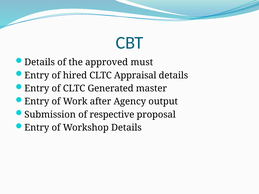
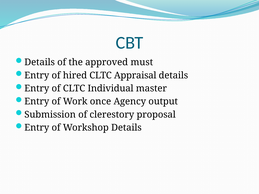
Generated: Generated -> Individual
after: after -> once
respective: respective -> clerestory
